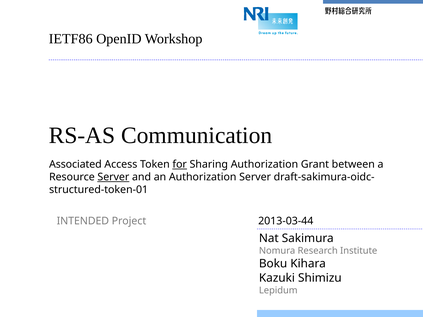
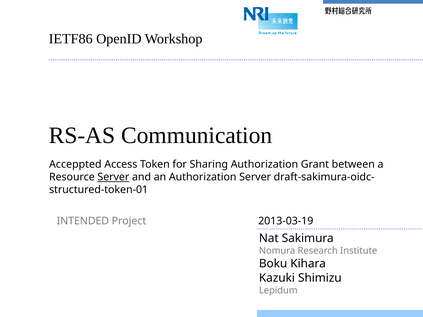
Associated: Associated -> Acceppted
for underline: present -> none
2013-03-44: 2013-03-44 -> 2013-03-19
